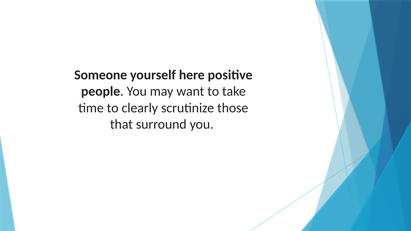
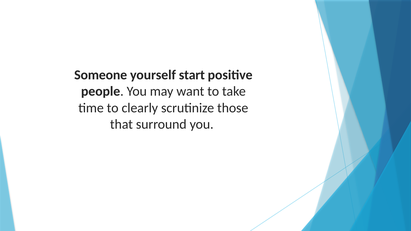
here: here -> start
